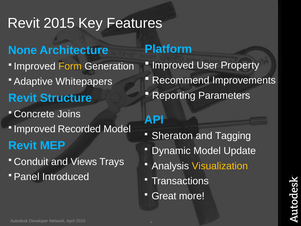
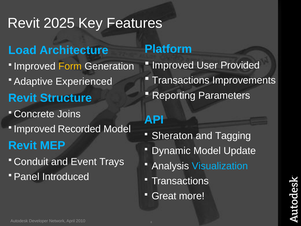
2015: 2015 -> 2025
None: None -> Load
Property: Property -> Provided
Recommend at (181, 80): Recommend -> Transactions
Whitepapers: Whitepapers -> Experienced
Views: Views -> Event
Visualization colour: yellow -> light blue
